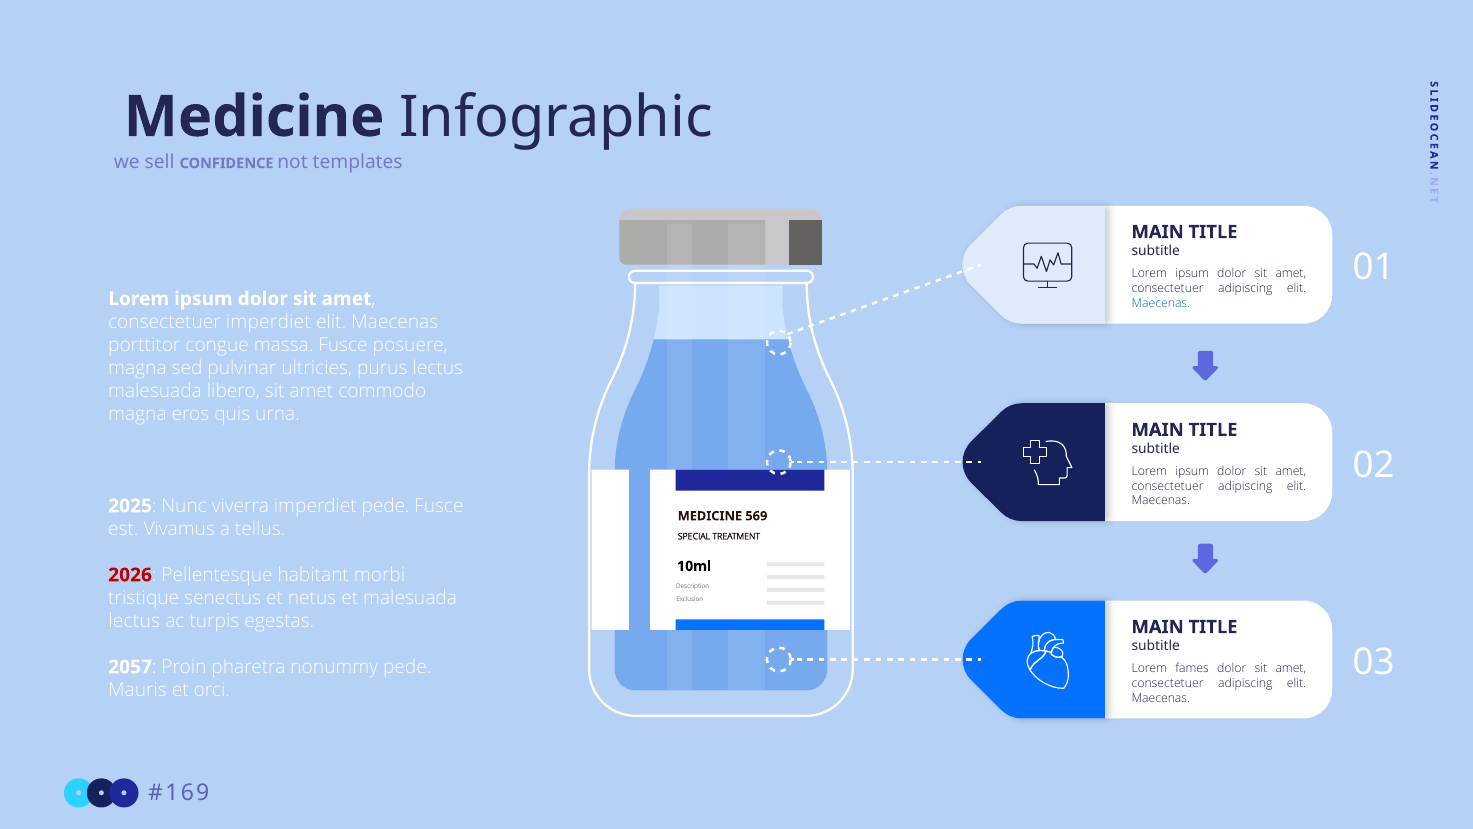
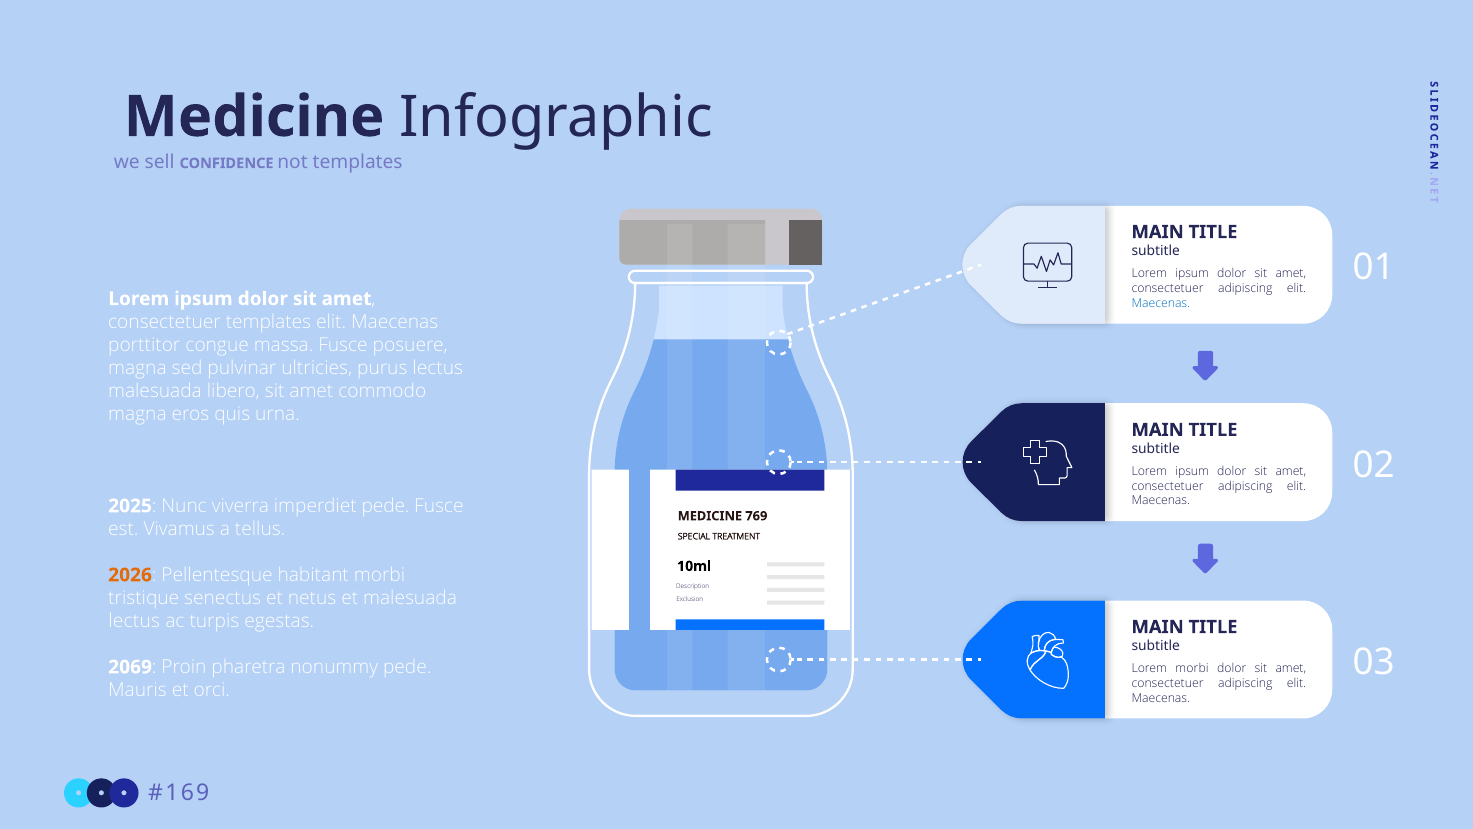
consectetuer imperdiet: imperdiet -> templates
569: 569 -> 769
2026 colour: red -> orange
Lorem fames: fames -> morbi
2057: 2057 -> 2069
